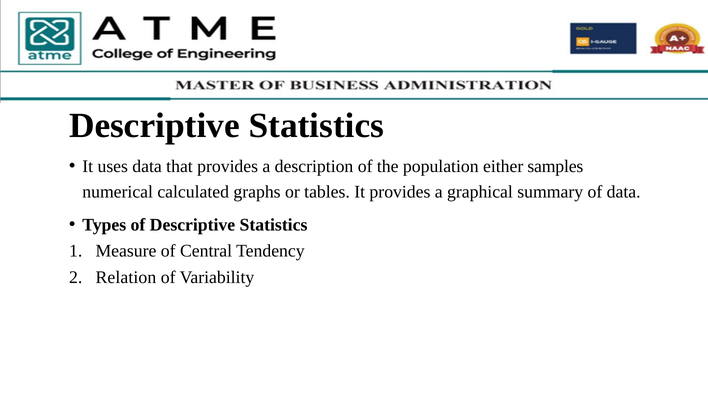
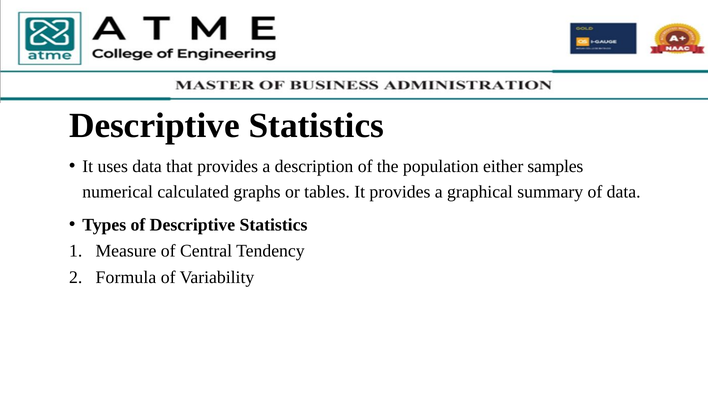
Relation: Relation -> Formula
